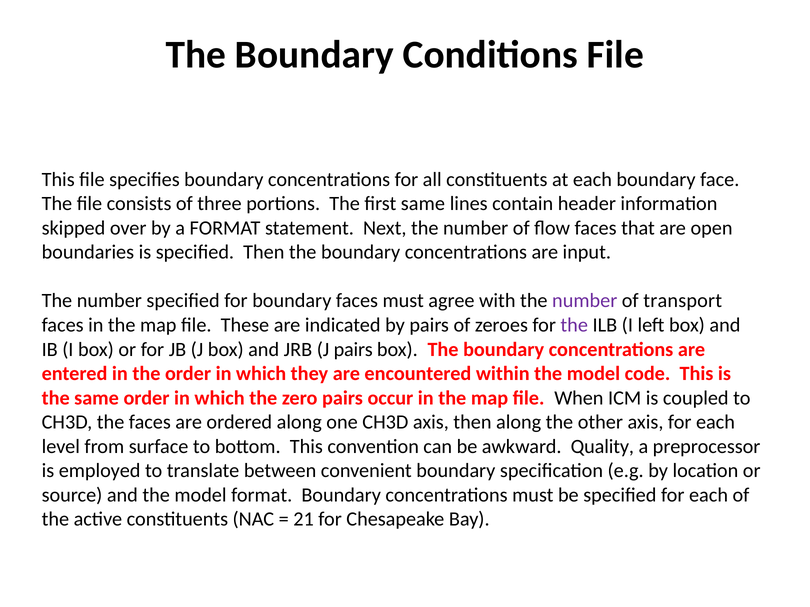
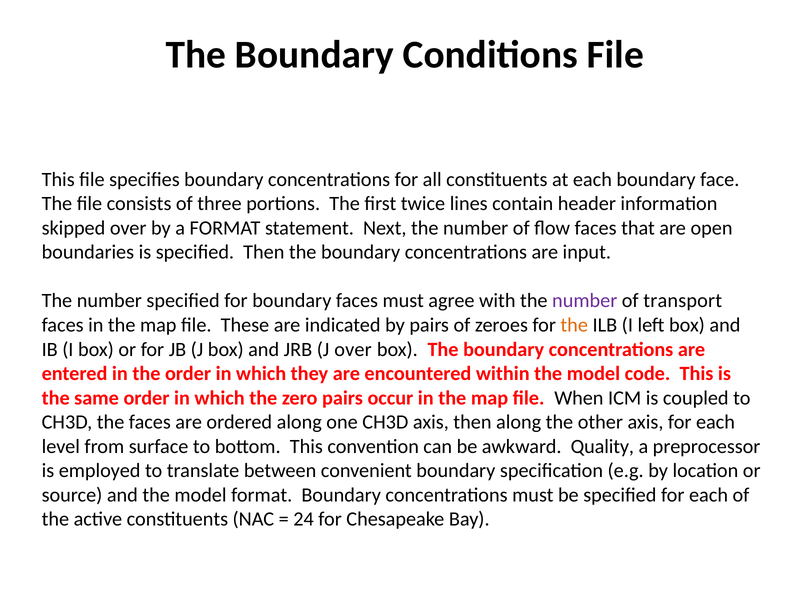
first same: same -> twice
the at (574, 325) colour: purple -> orange
J pairs: pairs -> over
21: 21 -> 24
